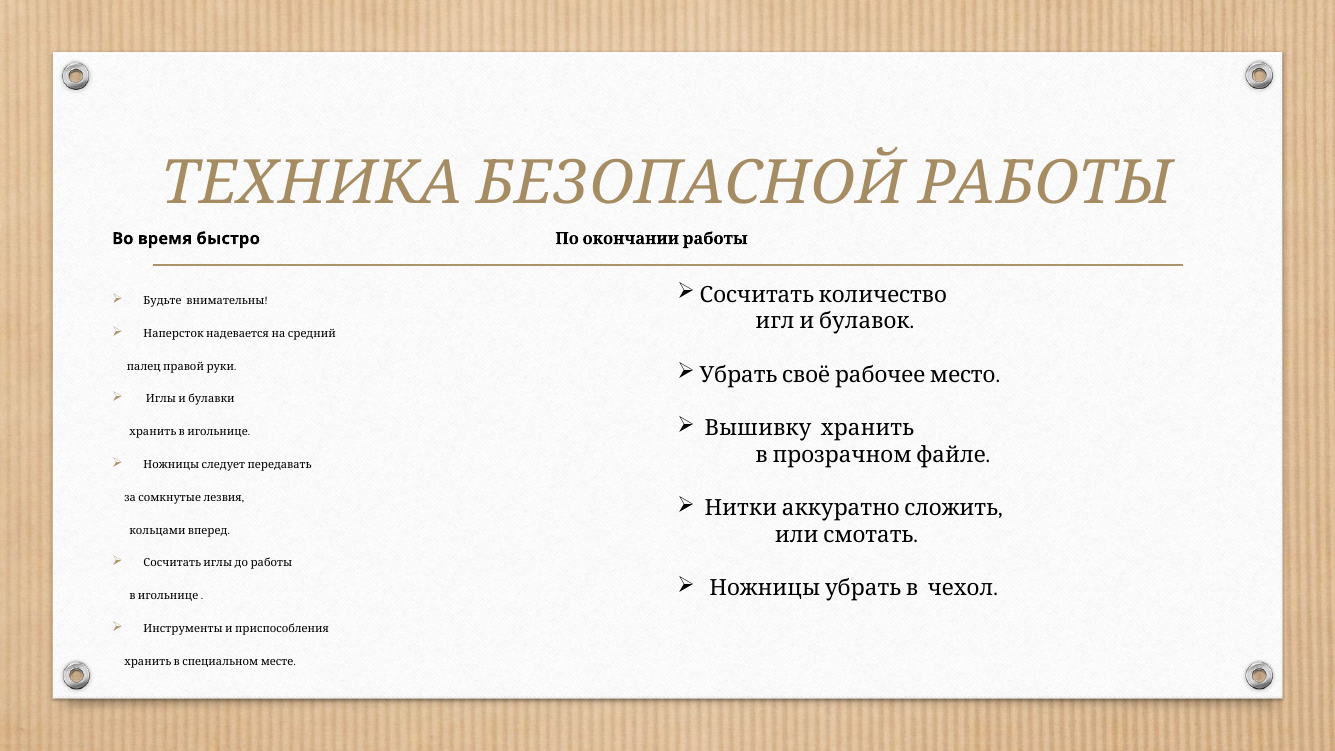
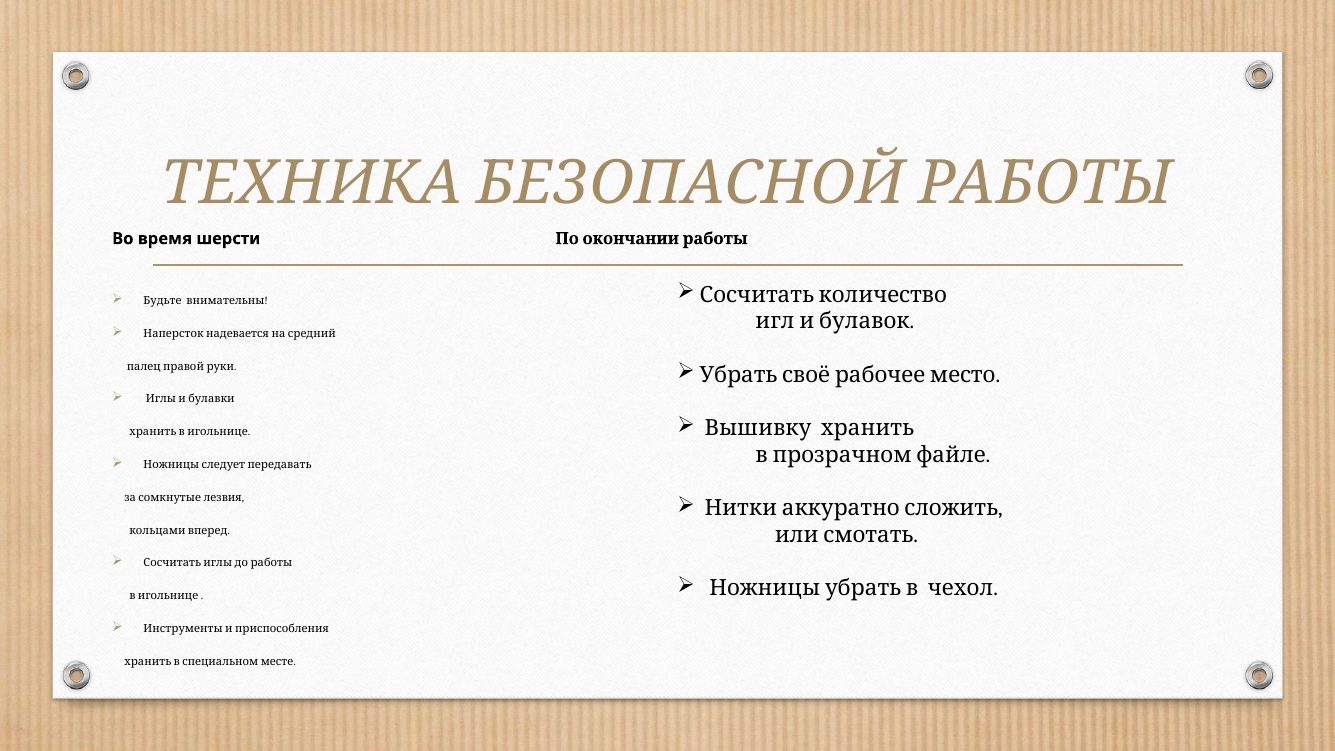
быстро: быстро -> шерсти
